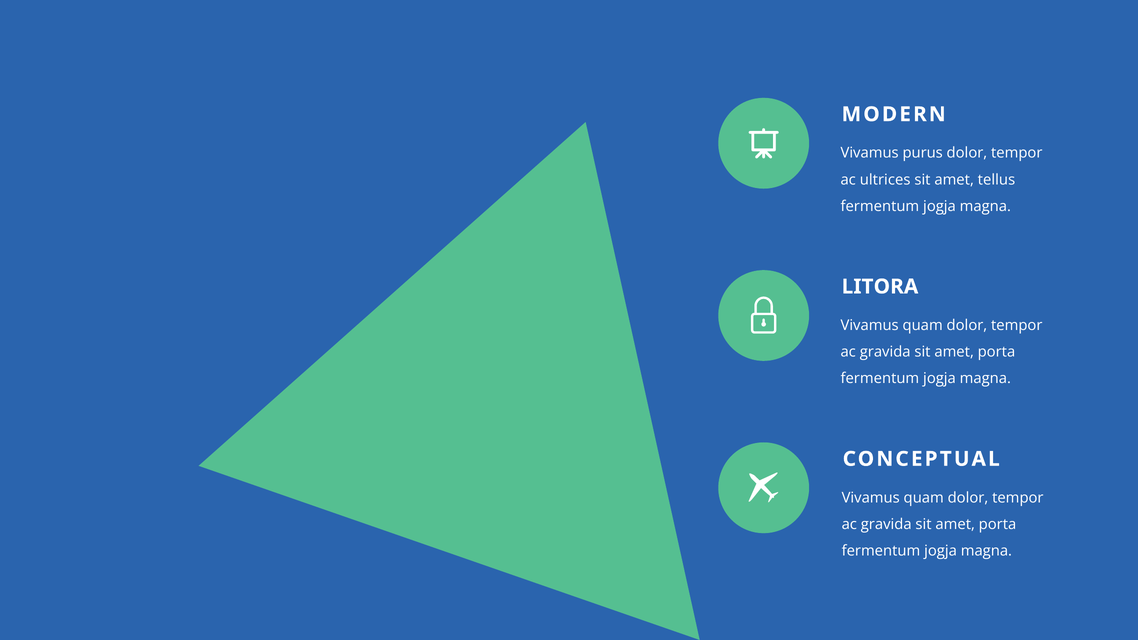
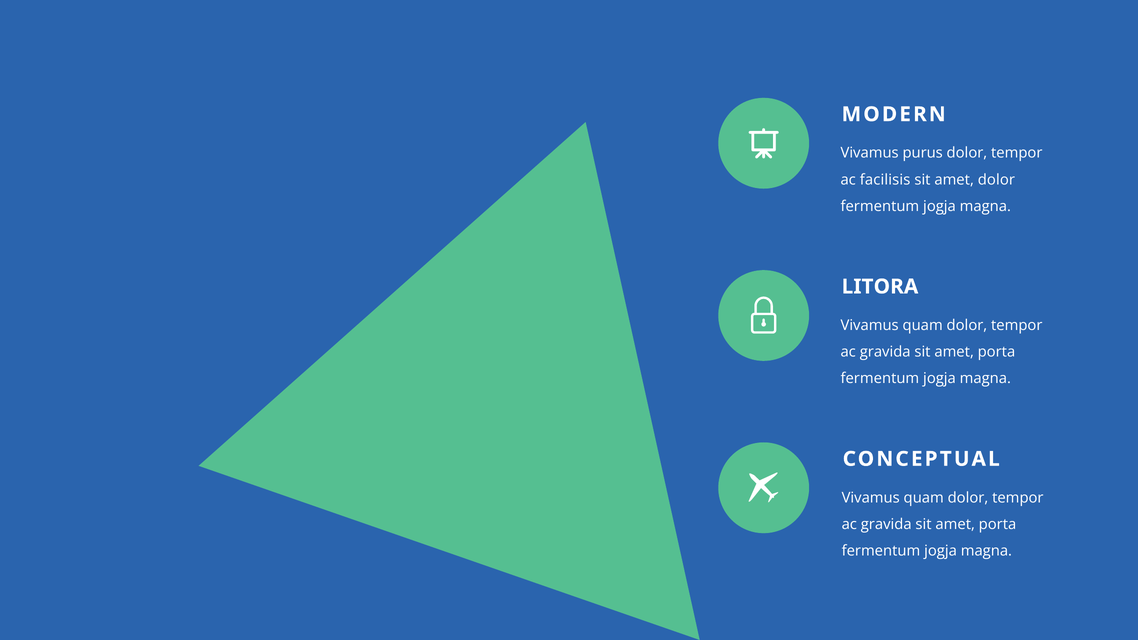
ultrices: ultrices -> facilisis
amet tellus: tellus -> dolor
